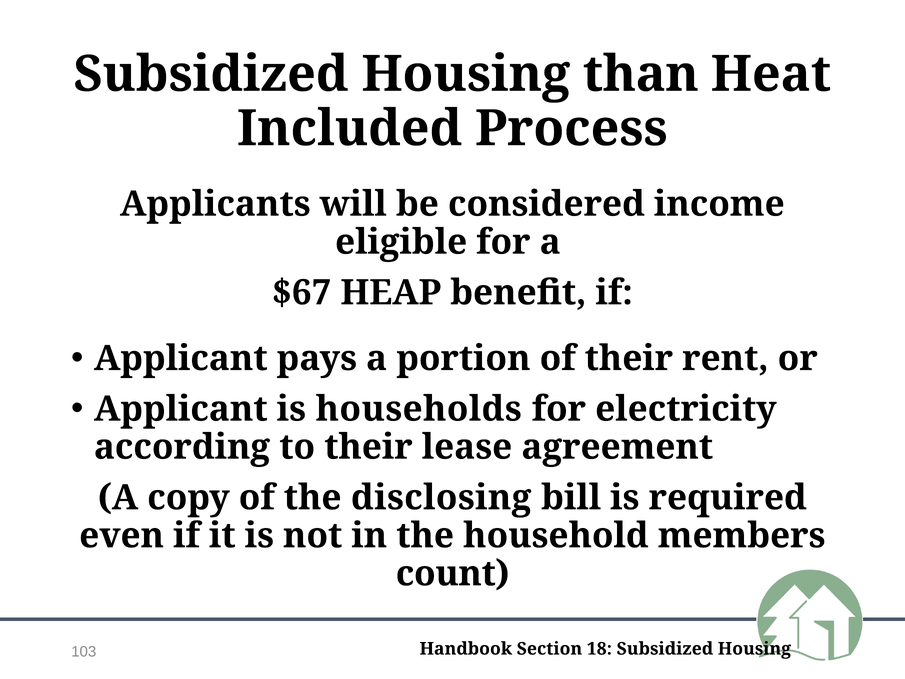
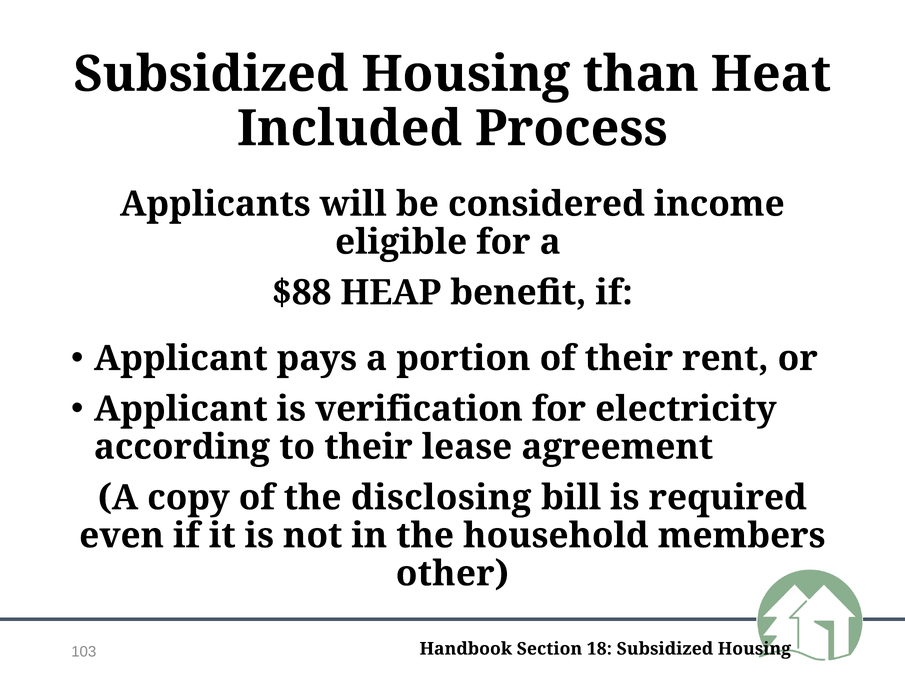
$67: $67 -> $88
households: households -> verification
count: count -> other
